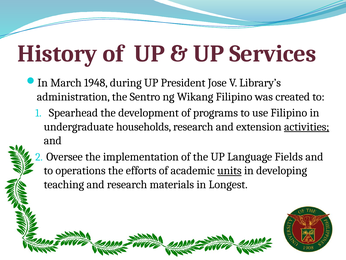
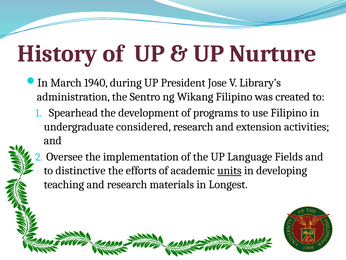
Services: Services -> Nurture
1948: 1948 -> 1940
households: households -> considered
activities underline: present -> none
operations: operations -> distinctive
